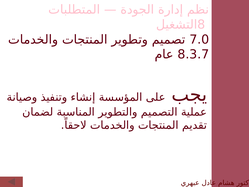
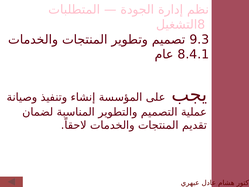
7.0: 7.0 -> 9.3
8.3.7: 8.3.7 -> 8.4.1
